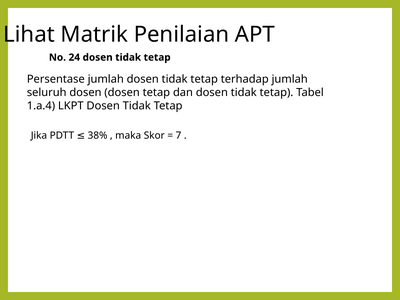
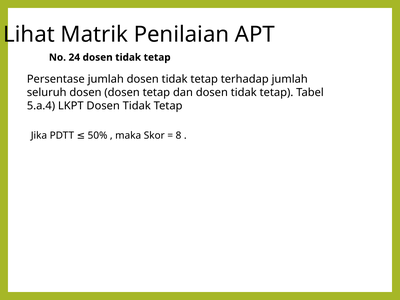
1.a.4: 1.a.4 -> 5.a.4
38%: 38% -> 50%
7: 7 -> 8
